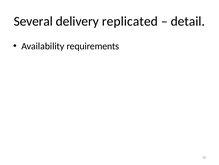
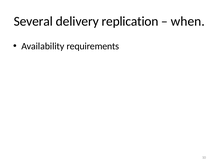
replicated: replicated -> replication
detail: detail -> when
